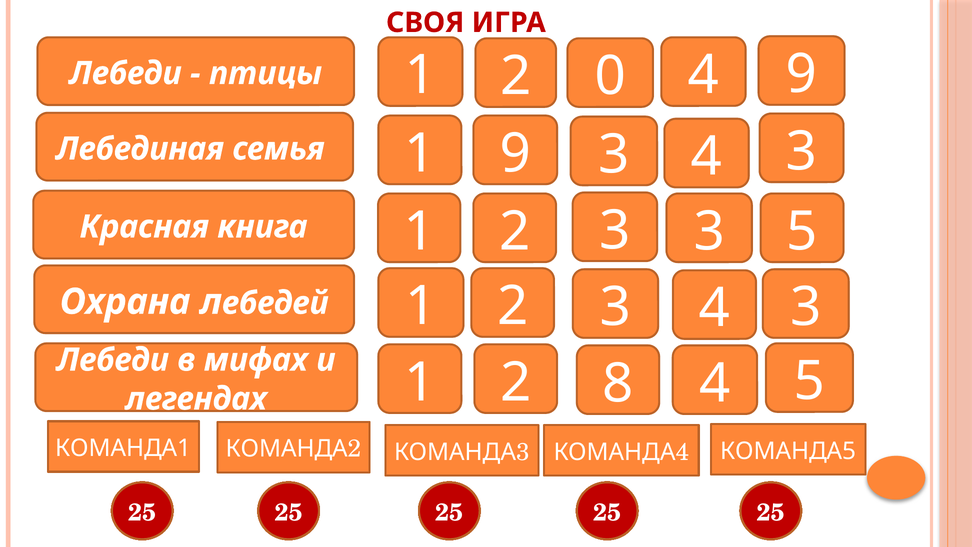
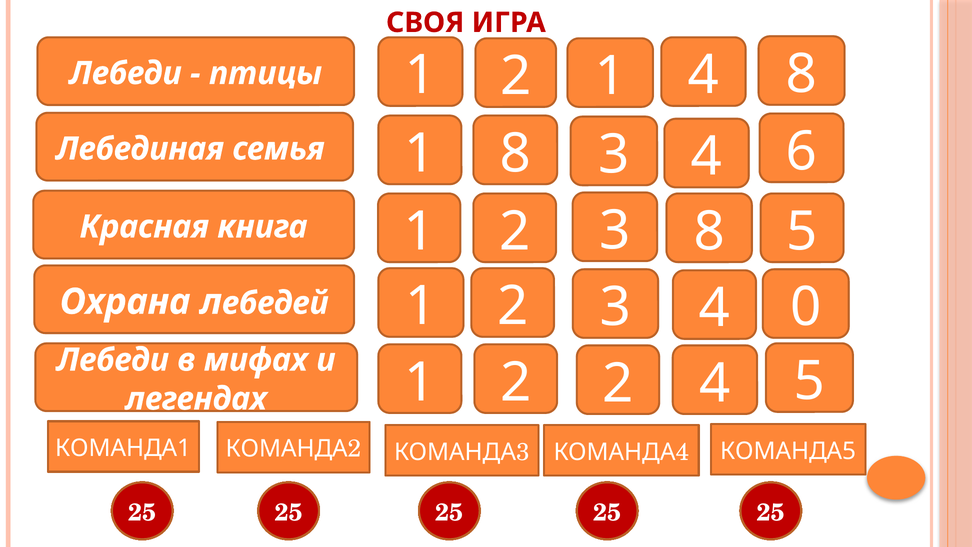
2 0: 0 -> 1
4 9: 9 -> 8
1 9: 9 -> 8
3 at (802, 152): 3 -> 6
3 3: 3 -> 8
2 3 4 3: 3 -> 0
2 8: 8 -> 2
